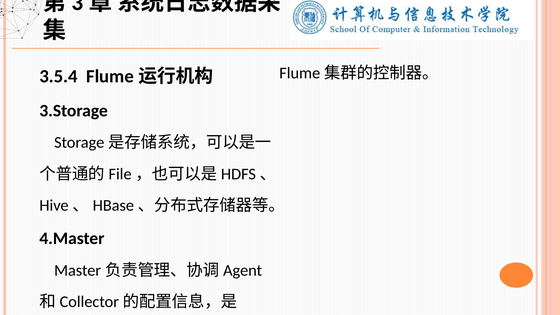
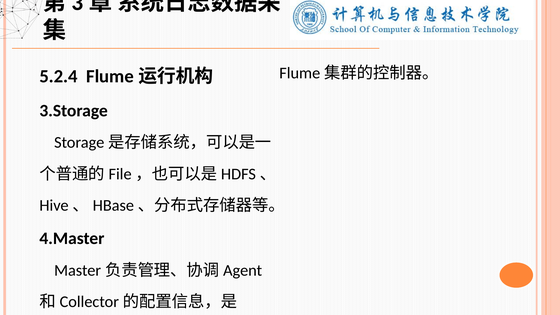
3.5.4: 3.5.4 -> 5.2.4
